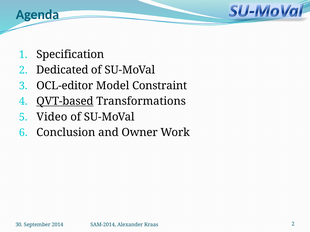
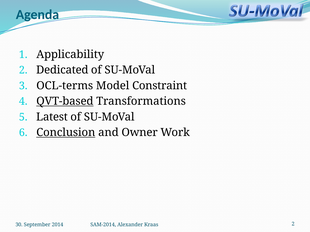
Specification: Specification -> Applicability
OCL-editor: OCL-editor -> OCL-terms
Video: Video -> Latest
Conclusion underline: none -> present
